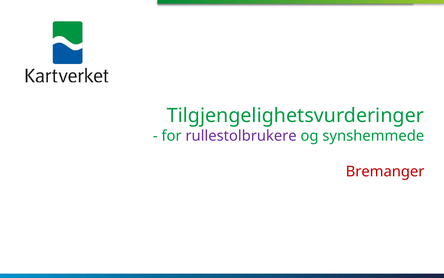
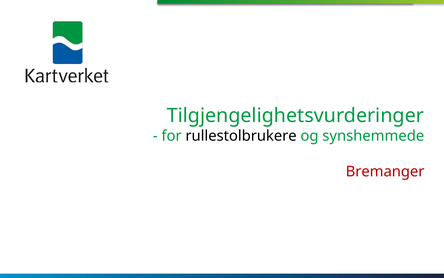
rullestolbrukere colour: purple -> black
